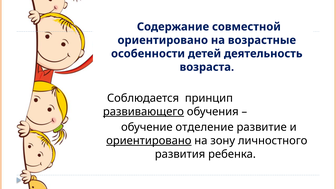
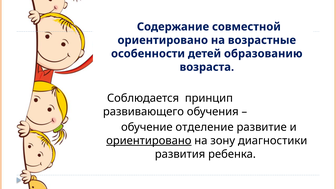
деятельность: деятельность -> образованию
развивающего underline: present -> none
личностного: личностного -> диагностики
